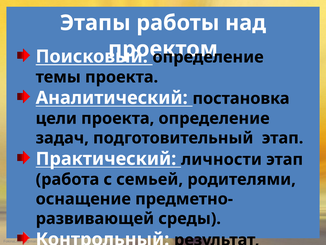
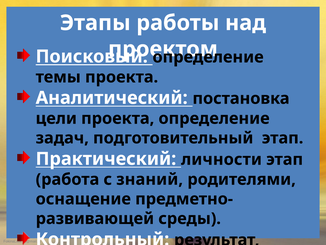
семьей: семьей -> знаний
